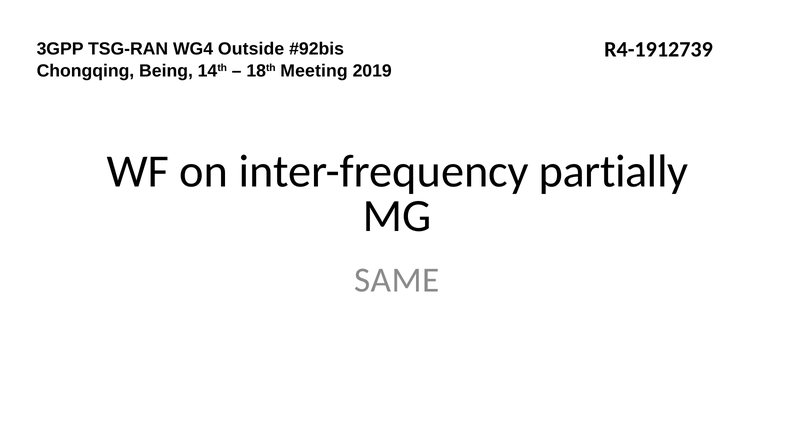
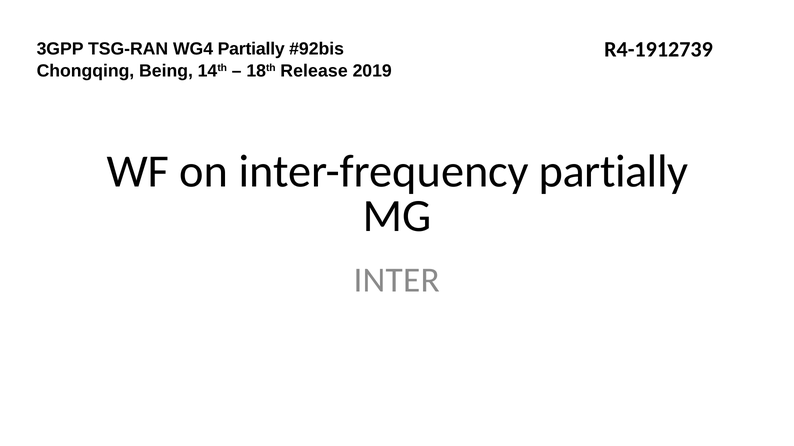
WG4 Outside: Outside -> Partially
Meeting: Meeting -> Release
SAME: SAME -> INTER
